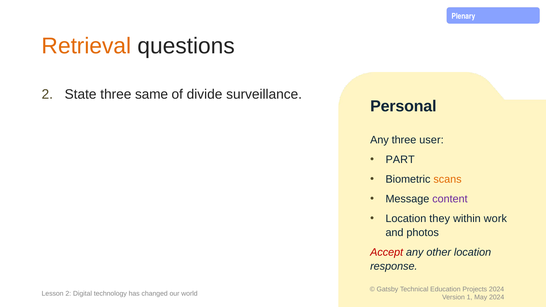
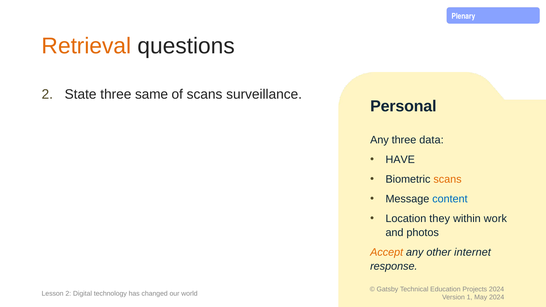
of divide: divide -> scans
user: user -> data
PART: PART -> HAVE
content colour: purple -> blue
Accept colour: red -> orange
other location: location -> internet
